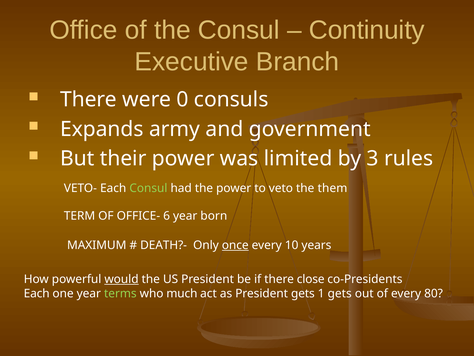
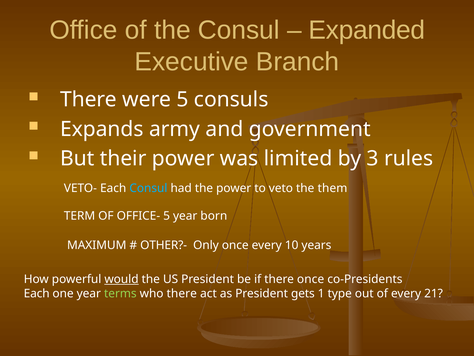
Continuity: Continuity -> Expanded
were 0: 0 -> 5
Consul at (148, 188) colour: light green -> light blue
OFFICE- 6: 6 -> 5
DEATH?-: DEATH?- -> OTHER?-
once at (235, 245) underline: present -> none
there close: close -> once
who much: much -> there
1 gets: gets -> type
80: 80 -> 21
